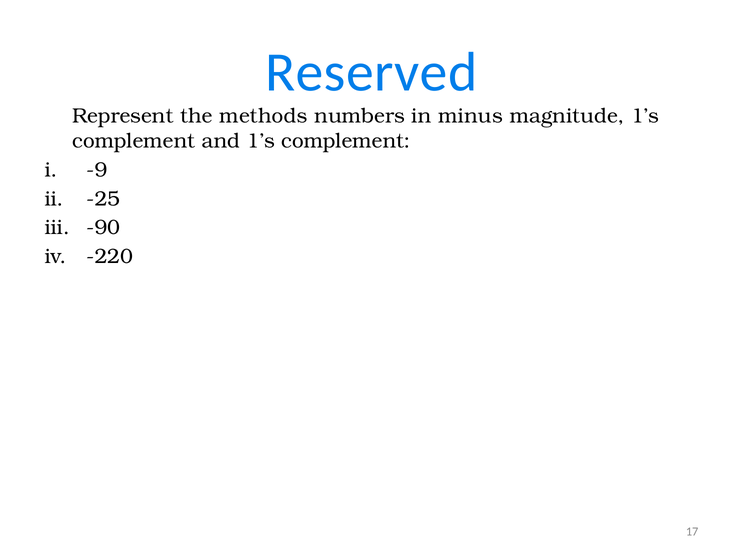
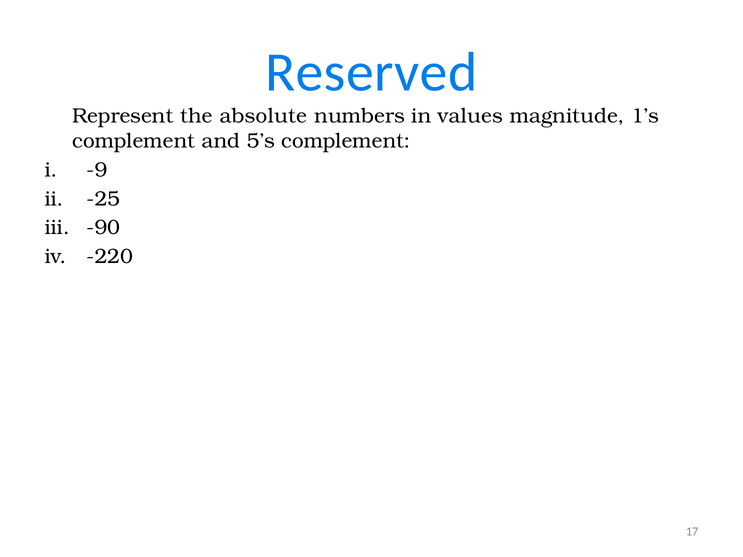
methods: methods -> absolute
minus: minus -> values
and 1’s: 1’s -> 5’s
